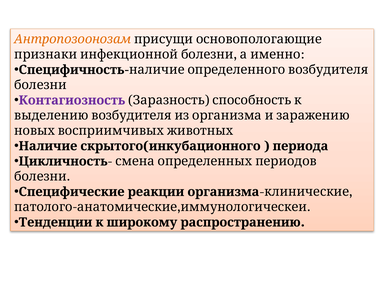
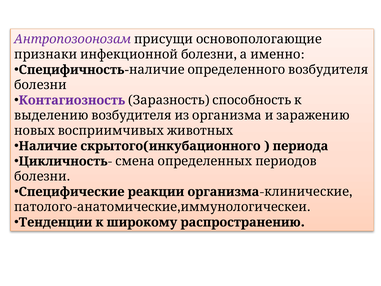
Антропозоонозам colour: orange -> purple
